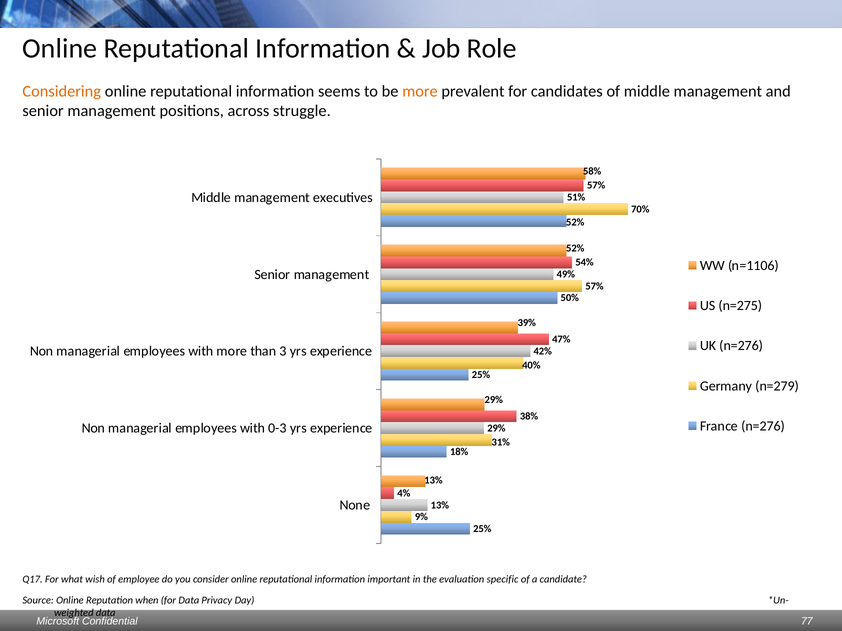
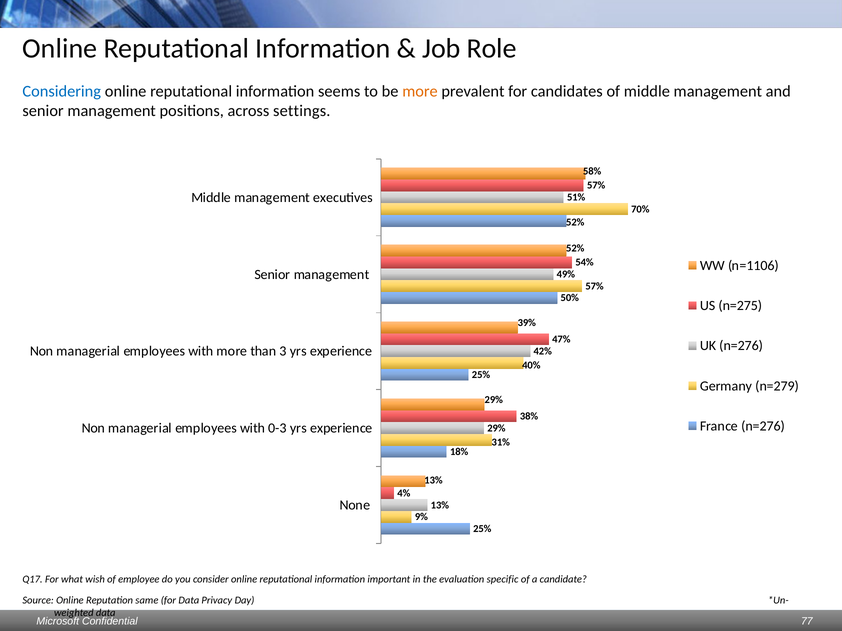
Considering colour: orange -> blue
struggle: struggle -> settings
when: when -> same
